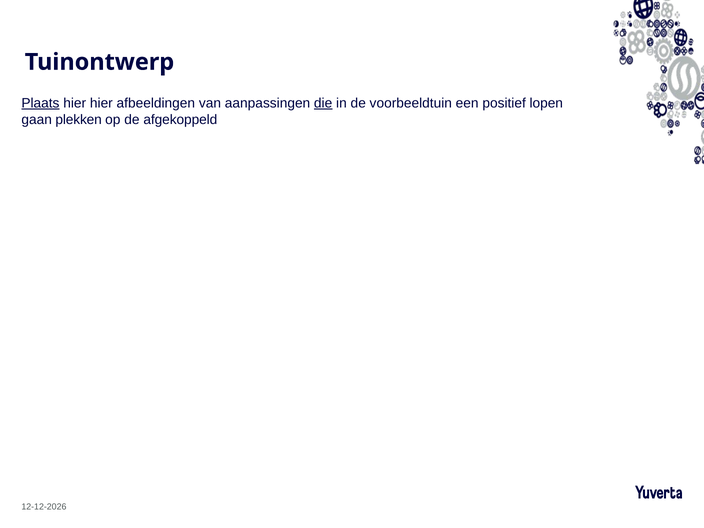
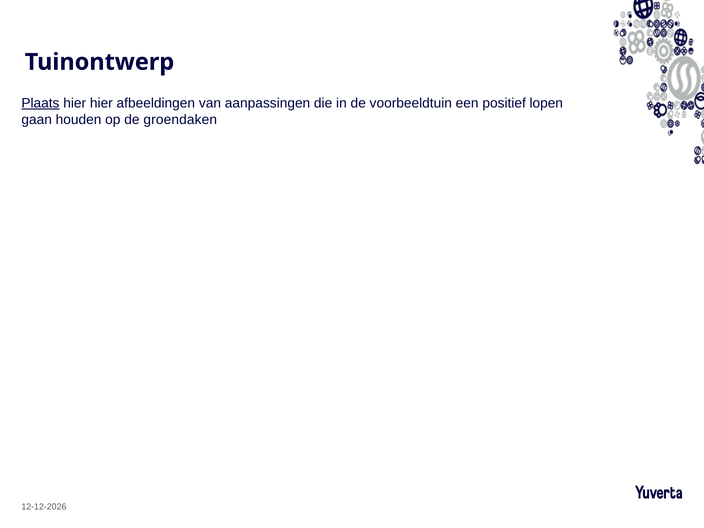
die underline: present -> none
plekken: plekken -> houden
afgekoppeld: afgekoppeld -> groendaken
